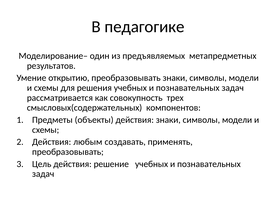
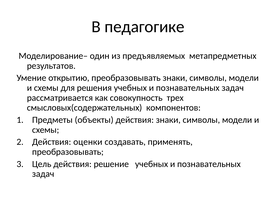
любым: любым -> оценки
